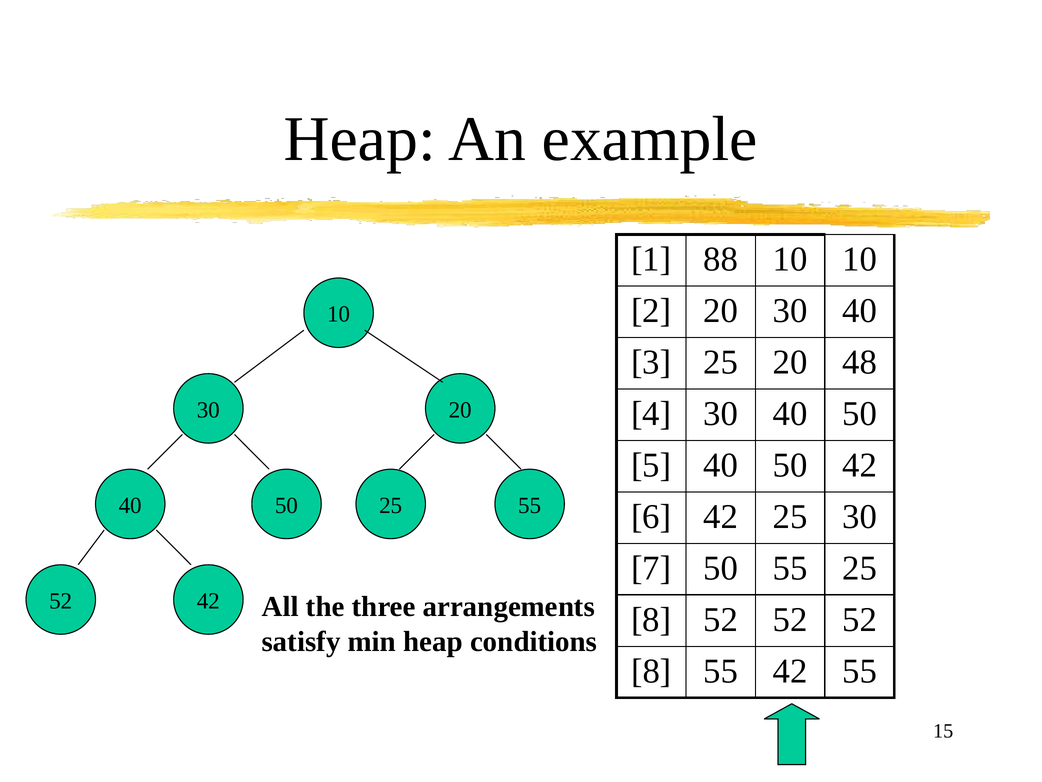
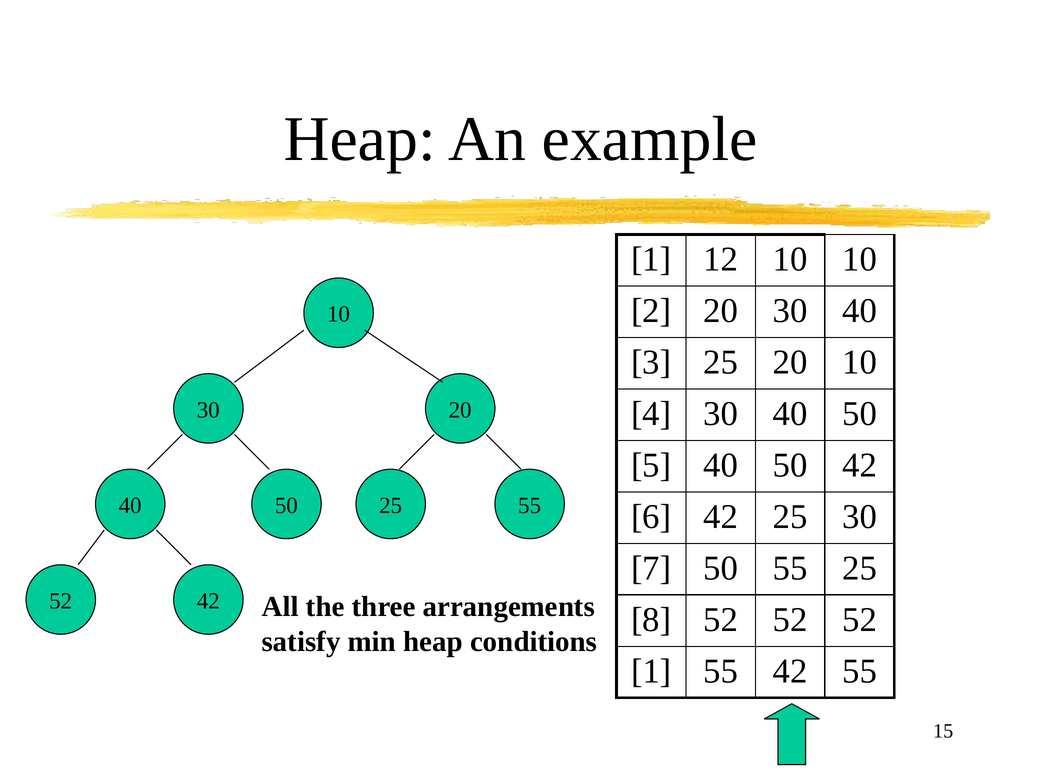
88: 88 -> 12
20 48: 48 -> 10
8 at (651, 671): 8 -> 1
